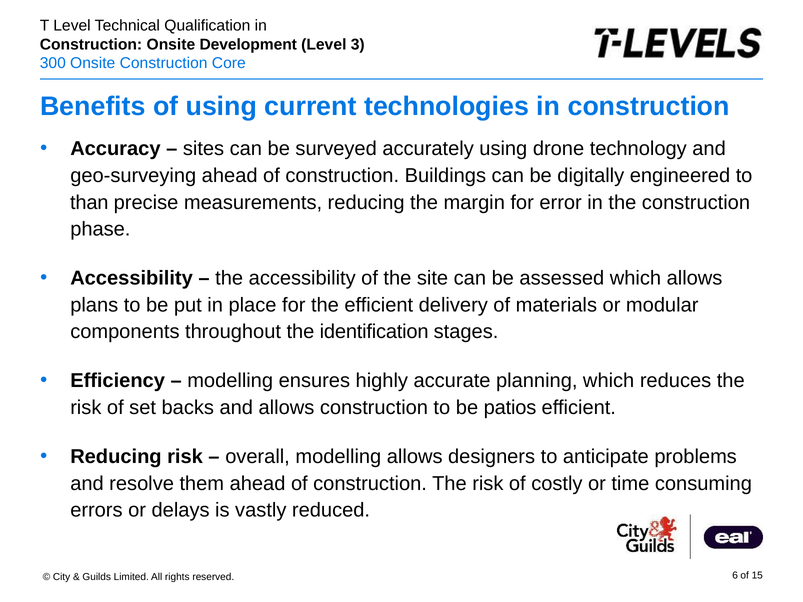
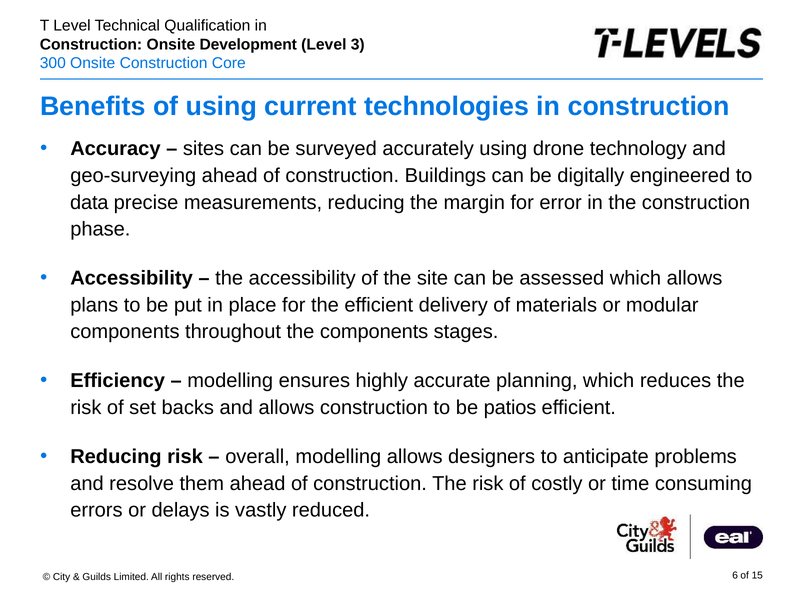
than: than -> data
the identification: identification -> components
